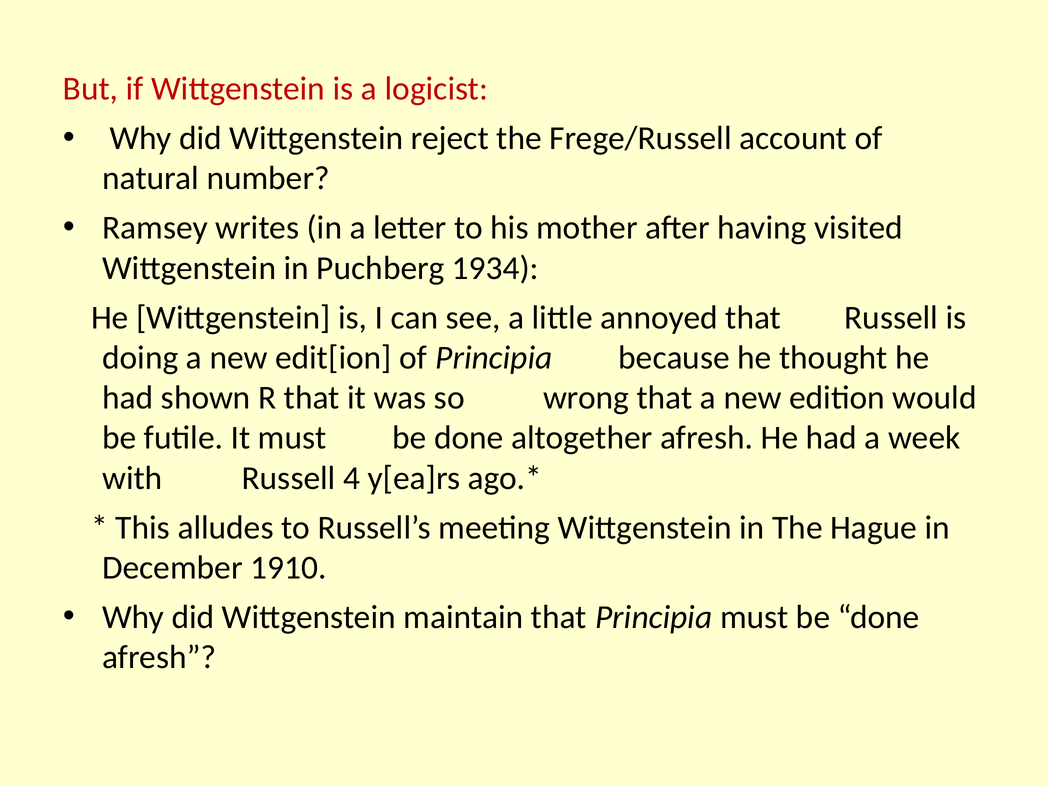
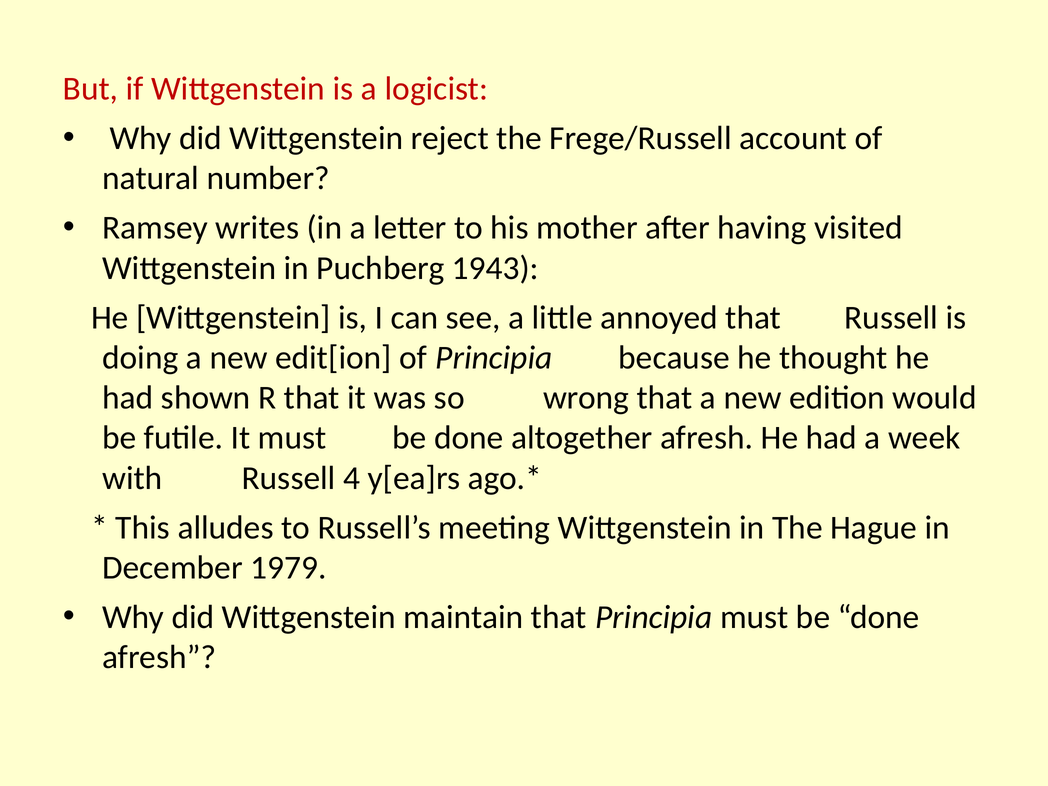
1934: 1934 -> 1943
1910: 1910 -> 1979
